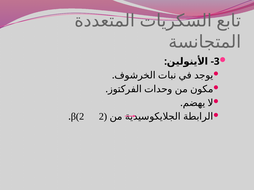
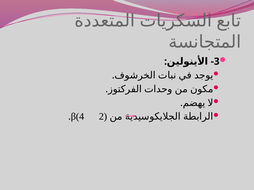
β(2: β(2 -> β(4
